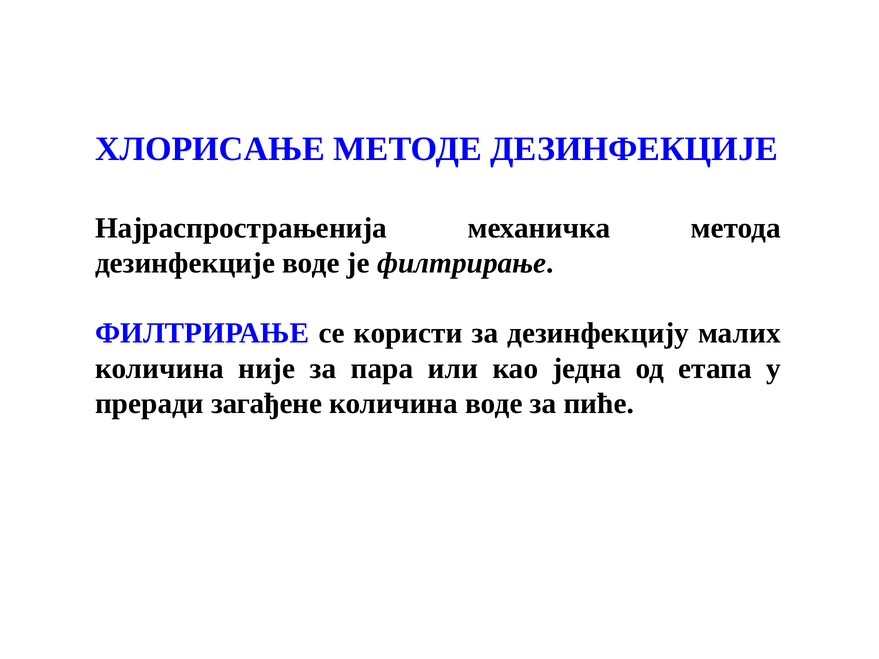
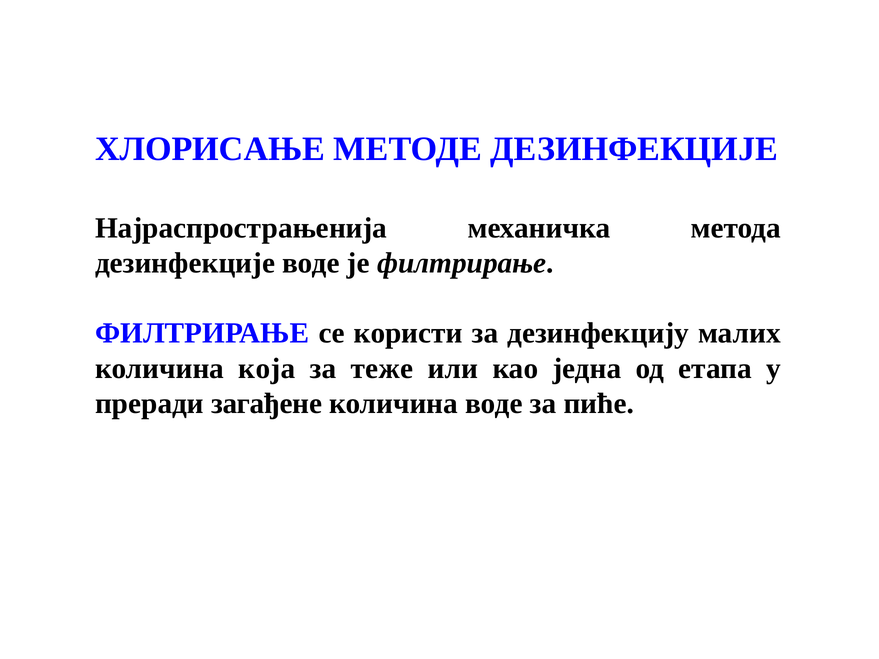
није: није -> која
пара: пара -> теже
